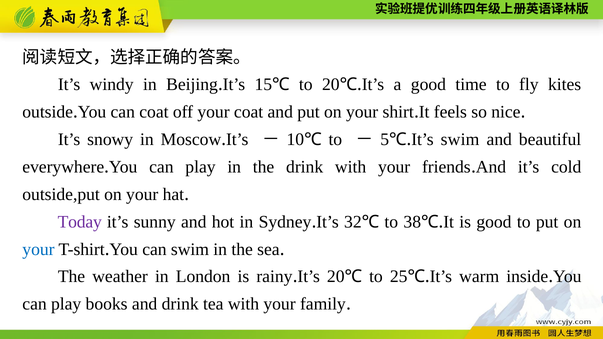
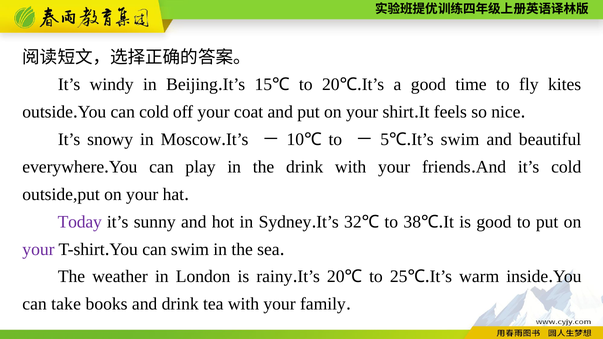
can coat: coat -> cold
your at (38, 249) colour: blue -> purple
play at (66, 304): play -> take
